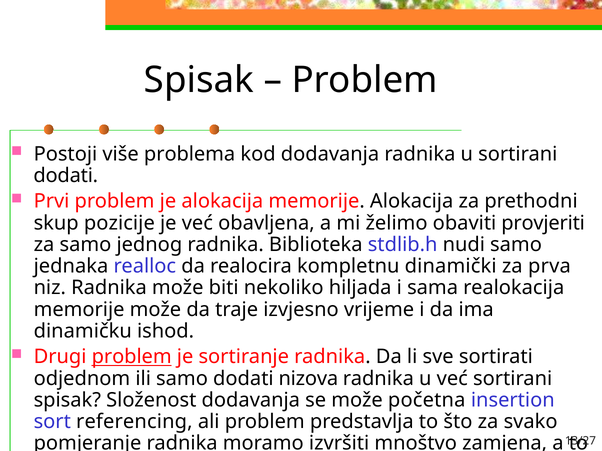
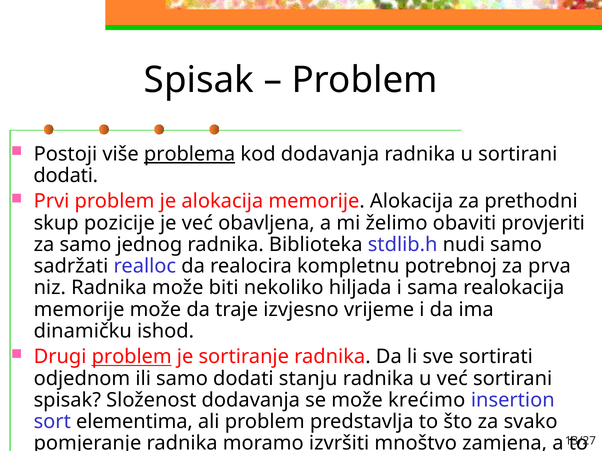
problema underline: none -> present
jednaka: jednaka -> sadržati
dinamički: dinamički -> potrebnoj
nizova: nizova -> stanju
početna: početna -> krećimo
referencing: referencing -> elementima
